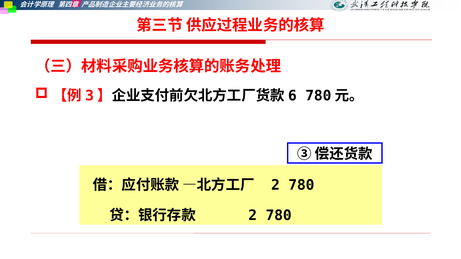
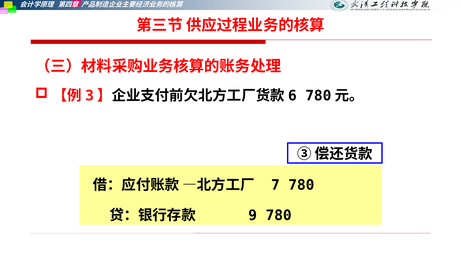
2 at (275, 185): 2 -> 7
2 at (253, 216): 2 -> 9
